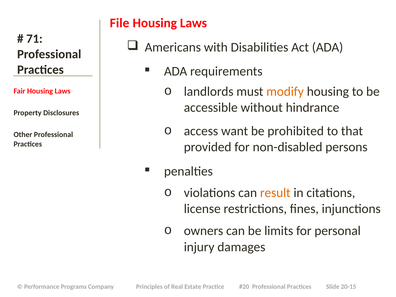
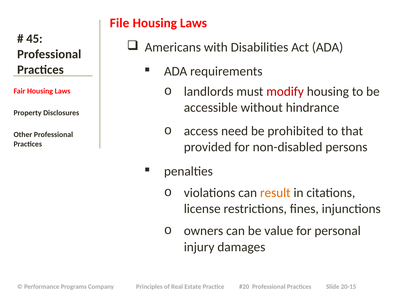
71: 71 -> 45
modify colour: orange -> red
want: want -> need
limits: limits -> value
